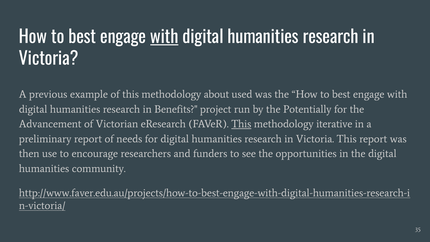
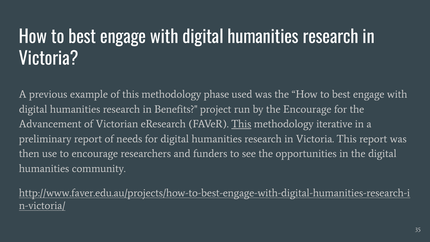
with at (164, 37) underline: present -> none
about: about -> phase
the Potentially: Potentially -> Encourage
